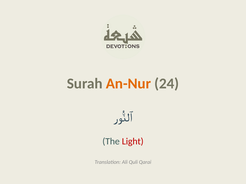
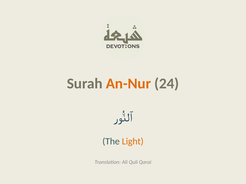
Light colour: red -> orange
